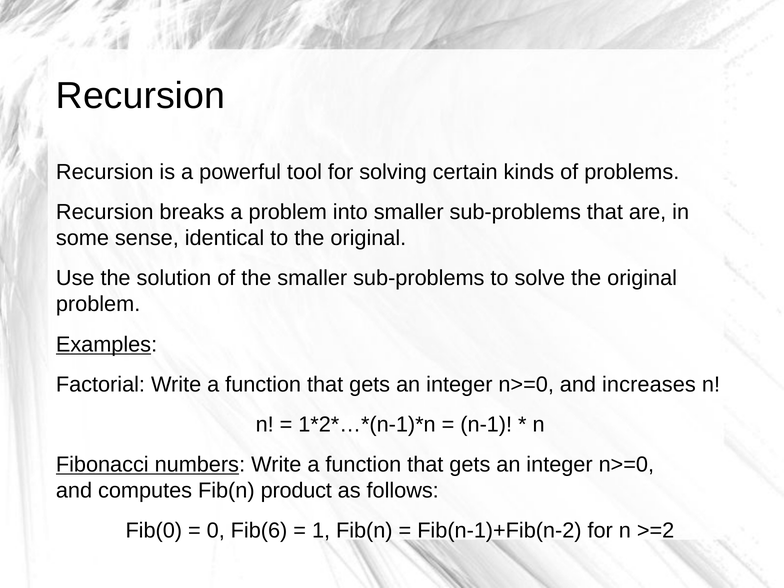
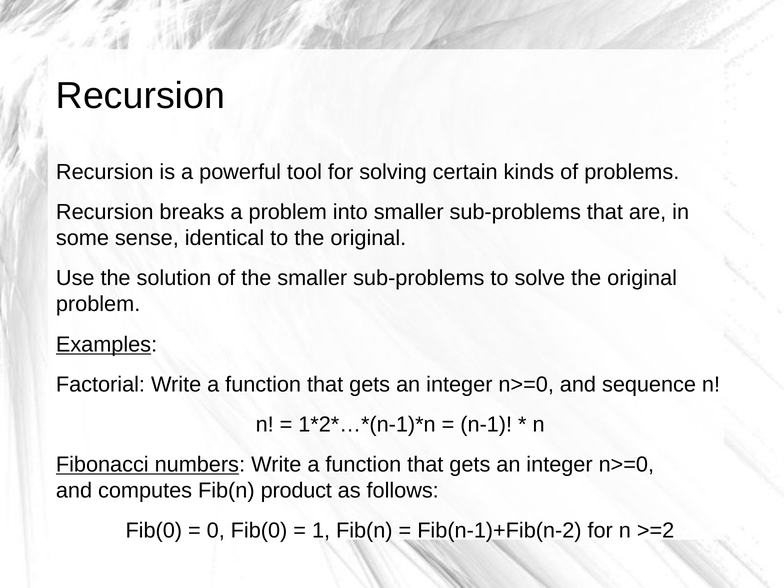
increases: increases -> sequence
0 Fib(6: Fib(6 -> Fib(0
